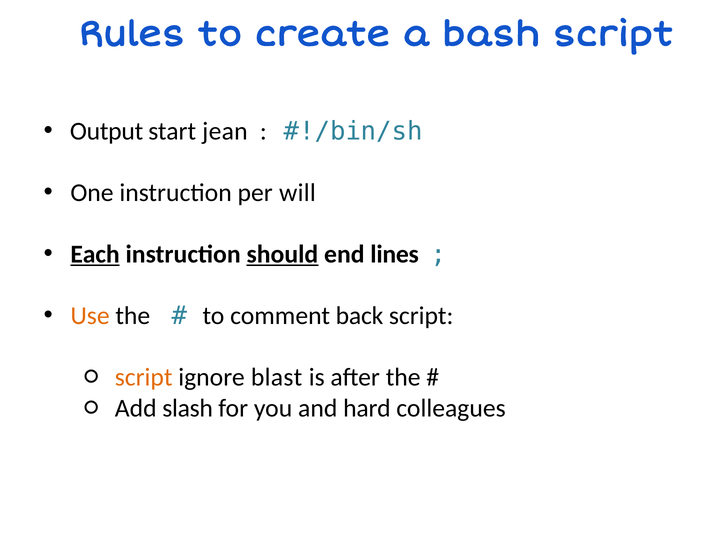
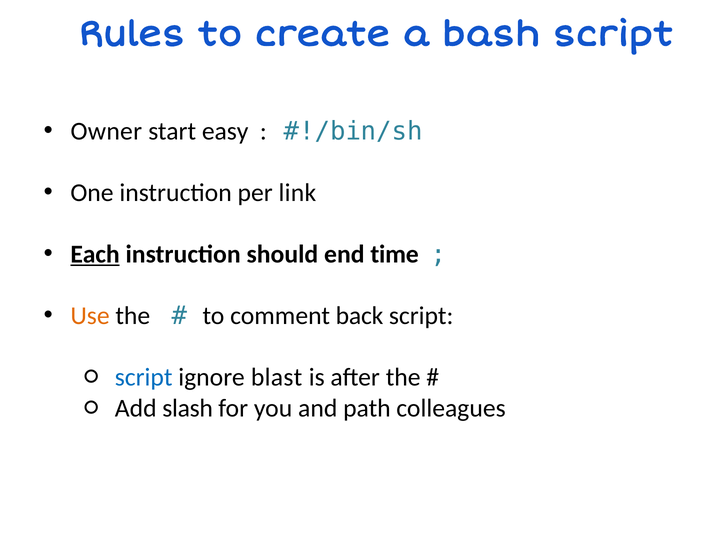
Output: Output -> Owner
jean: jean -> easy
will: will -> link
should underline: present -> none
lines: lines -> time
script at (144, 378) colour: orange -> blue
hard: hard -> path
